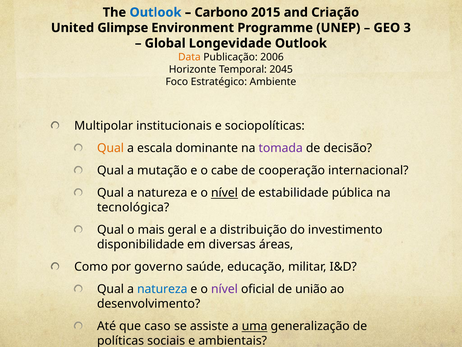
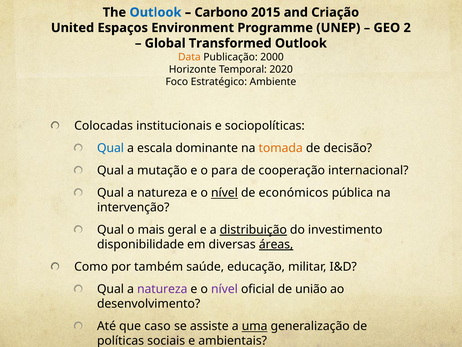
Glimpse: Glimpse -> Espaços
3: 3 -> 2
Longevidade: Longevidade -> Transformed
2006: 2006 -> 2000
2045: 2045 -> 2020
Multipolar: Multipolar -> Colocadas
Qual at (110, 148) colour: orange -> blue
tomada colour: purple -> orange
cabe: cabe -> para
estabilidade: estabilidade -> económicos
tecnológica: tecnológica -> intervenção
distribuição underline: none -> present
áreas underline: none -> present
governo: governo -> também
natureza at (162, 289) colour: blue -> purple
